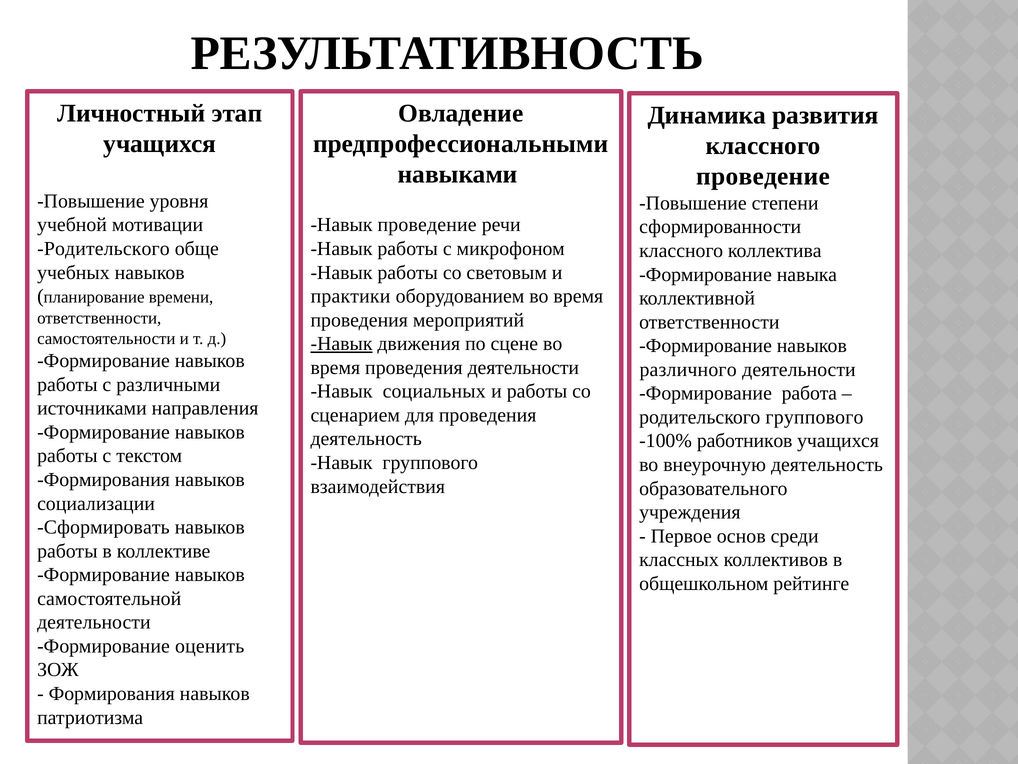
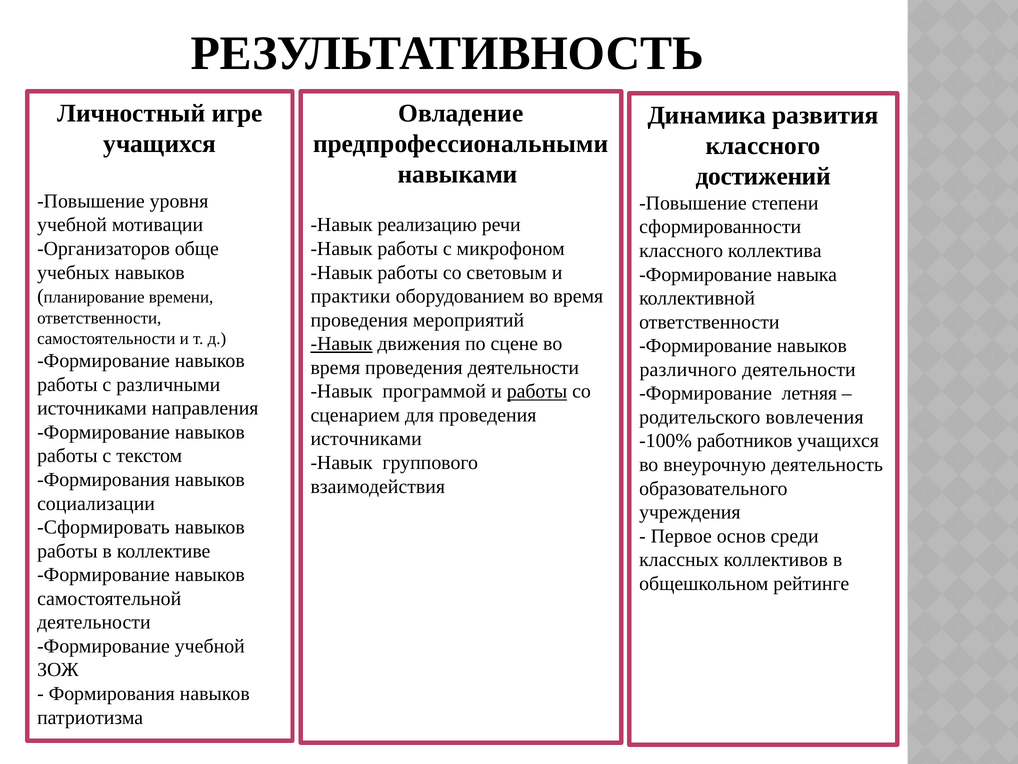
этап: этап -> игре
проведение at (763, 176): проведение -> достижений
Навык проведение: проведение -> реализацию
Родительского at (103, 249): Родительского -> Организаторов
социальных: социальных -> программой
работы at (537, 391) underline: none -> present
работа: работа -> летняя
родительского группового: группового -> вовлечения
деятельность at (366, 439): деятельность -> источниками
Формирование оценить: оценить -> учебной
